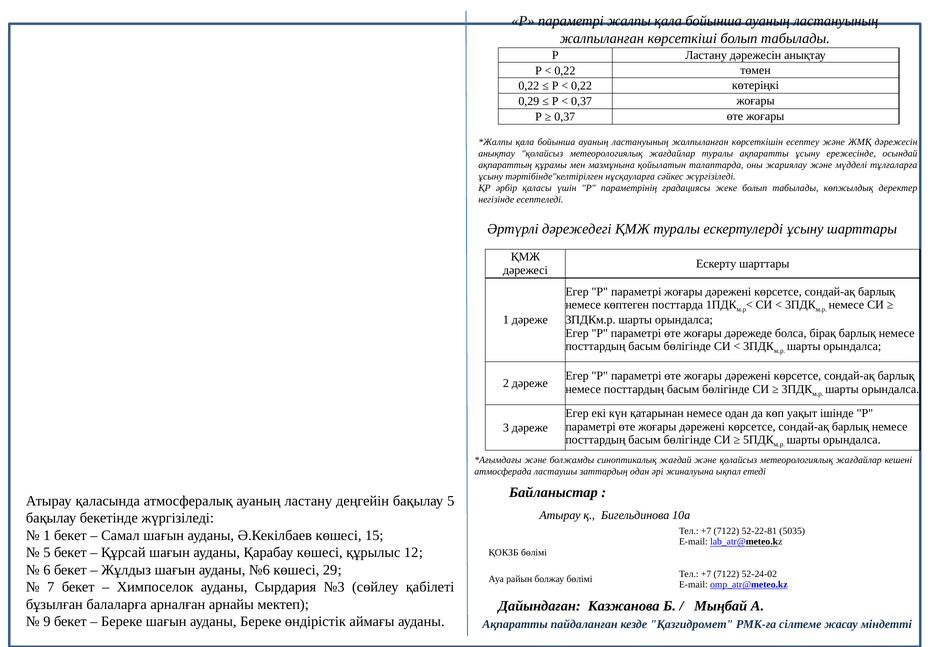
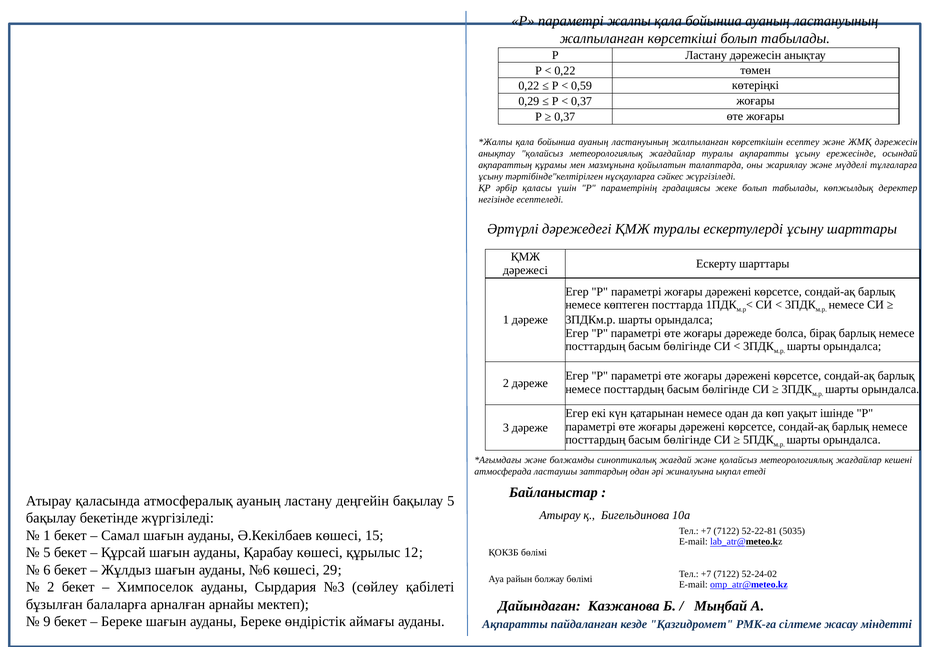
0,22 at (581, 86): 0,22 -> 0,59
7 at (51, 587): 7 -> 2
